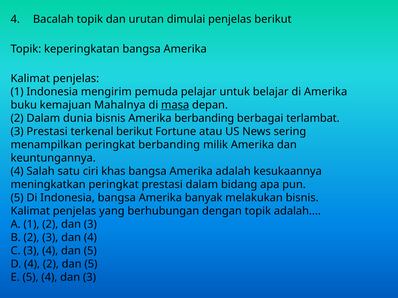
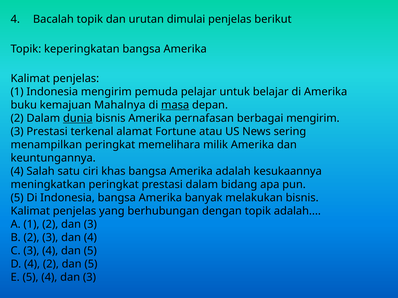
dunia underline: none -> present
Amerika berbanding: berbanding -> pernafasan
berbagai terlambat: terlambat -> mengirim
terkenal berikut: berikut -> alamat
peringkat berbanding: berbanding -> memelihara
